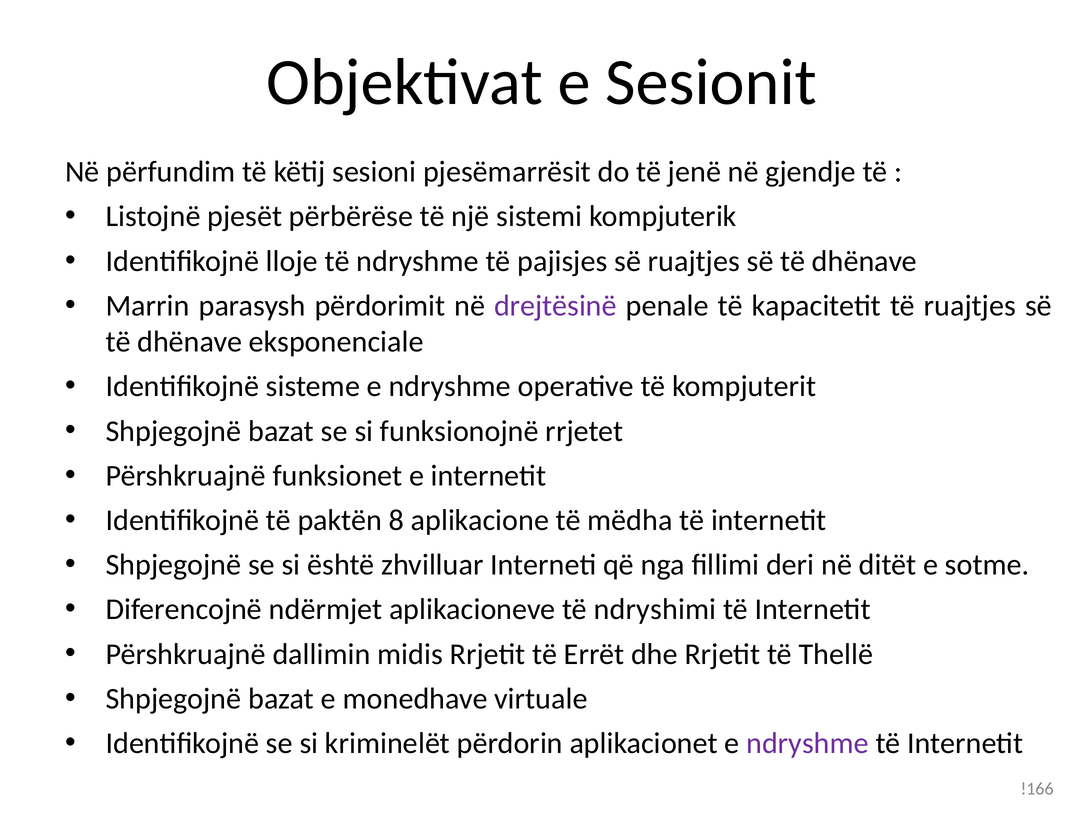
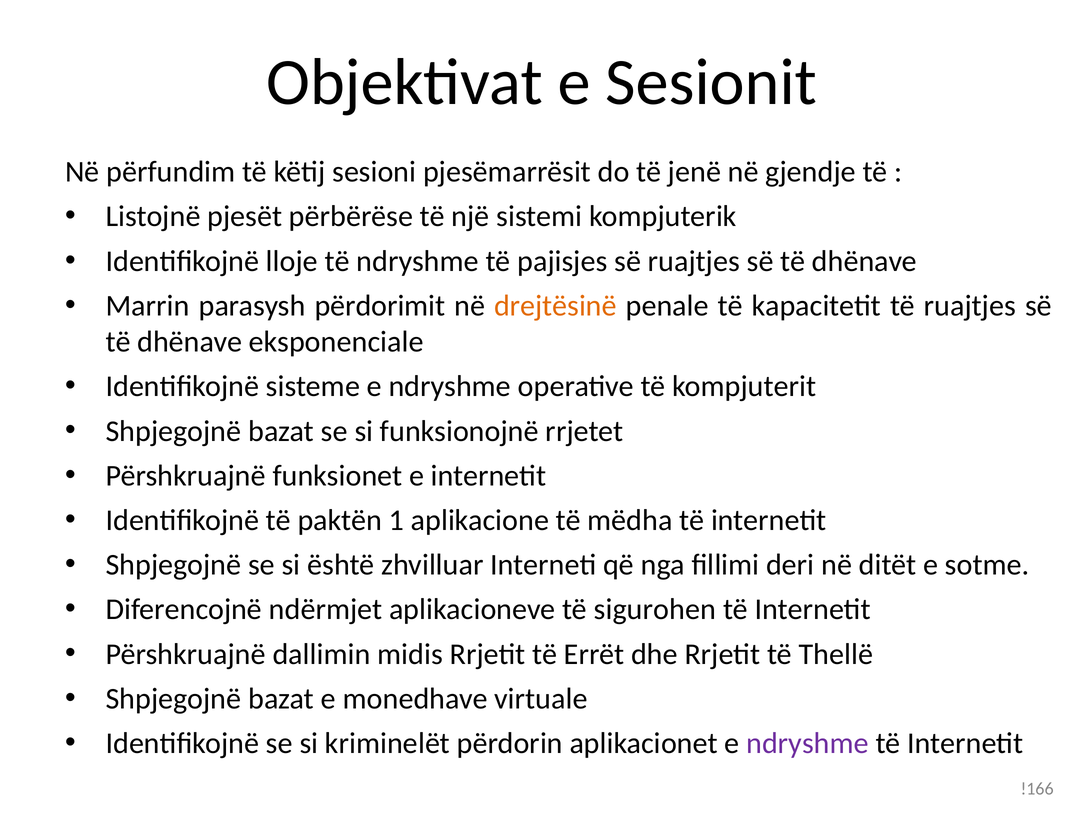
drejtësinë colour: purple -> orange
8: 8 -> 1
ndryshimi: ndryshimi -> sigurohen
